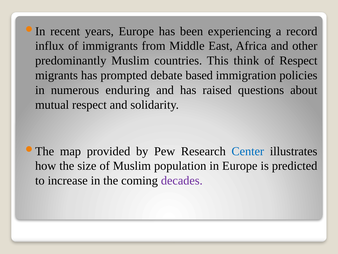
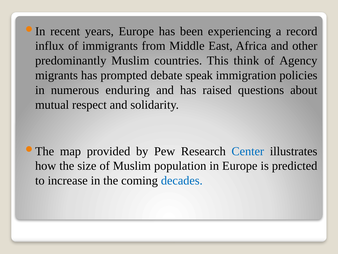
of Respect: Respect -> Agency
based: based -> speak
decades colour: purple -> blue
